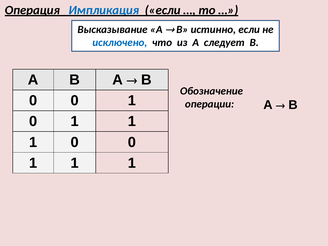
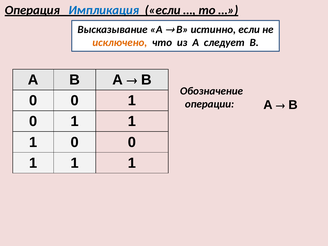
исключено colour: blue -> orange
